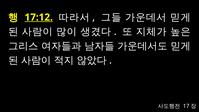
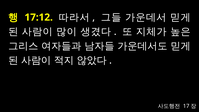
17:12 underline: present -> none
